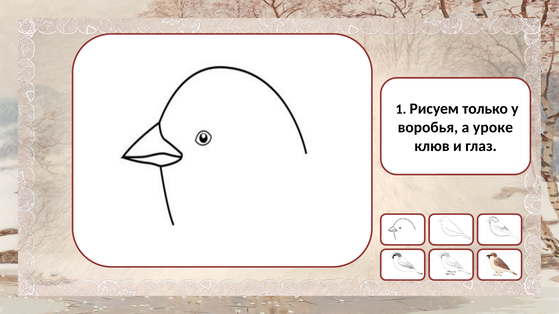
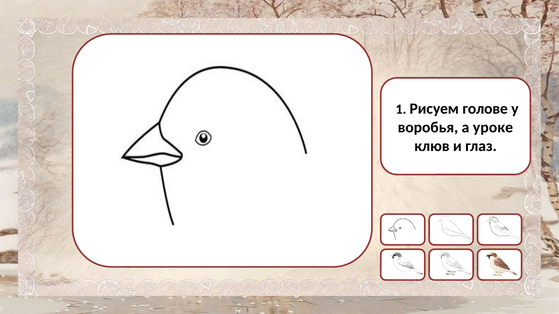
только: только -> голове
